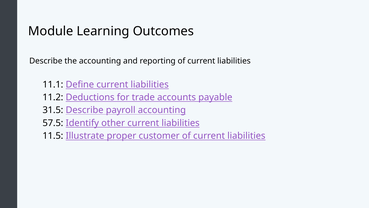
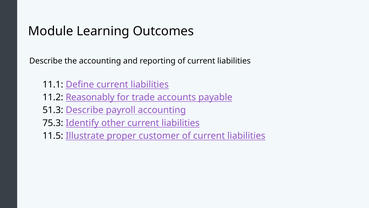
Deductions: Deductions -> Reasonably
31.5: 31.5 -> 51.3
57.5: 57.5 -> 75.3
